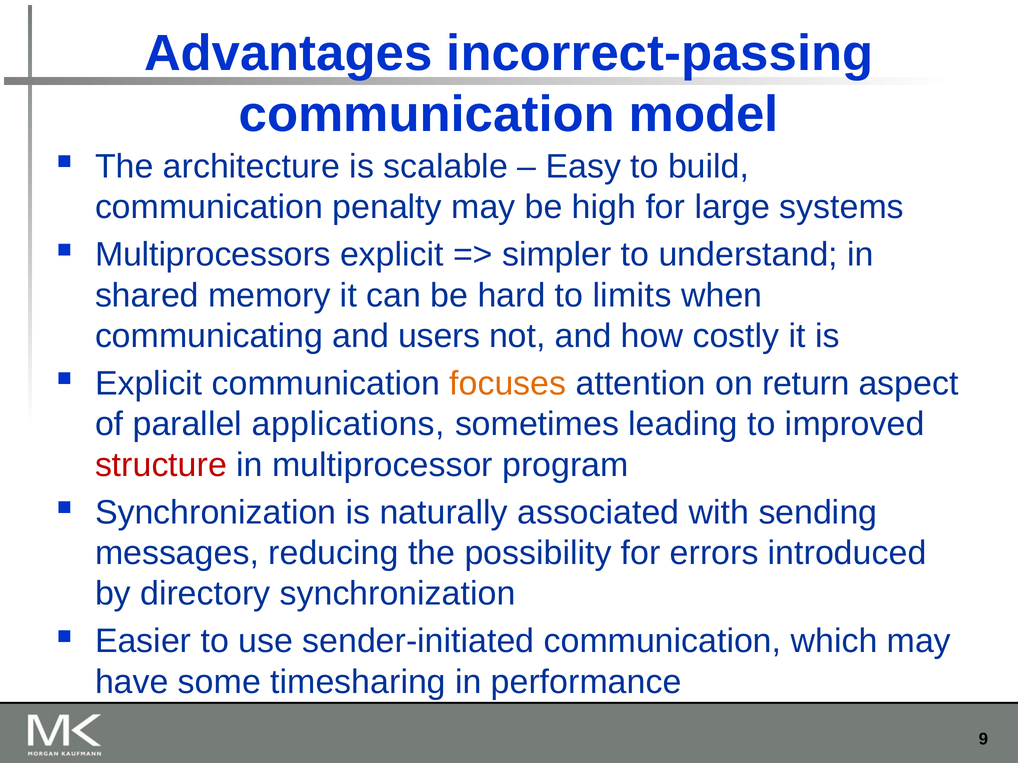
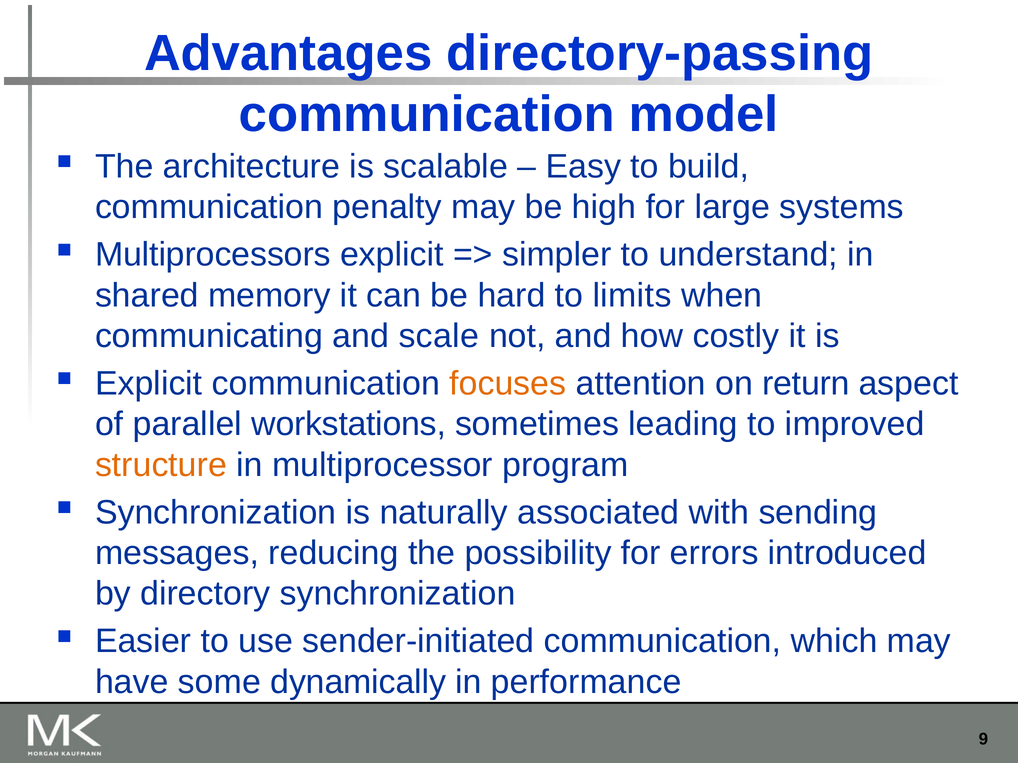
incorrect-passing: incorrect-passing -> directory-passing
users: users -> scale
applications: applications -> workstations
structure colour: red -> orange
timesharing: timesharing -> dynamically
